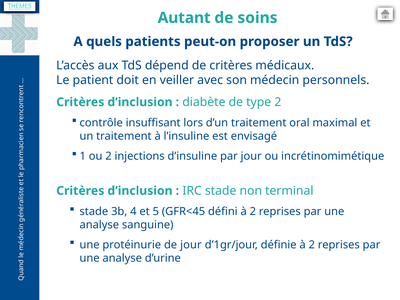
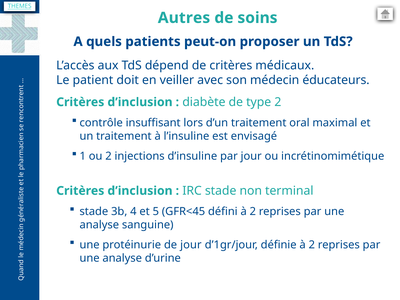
Autant: Autant -> Autres
personnels: personnels -> éducateurs
